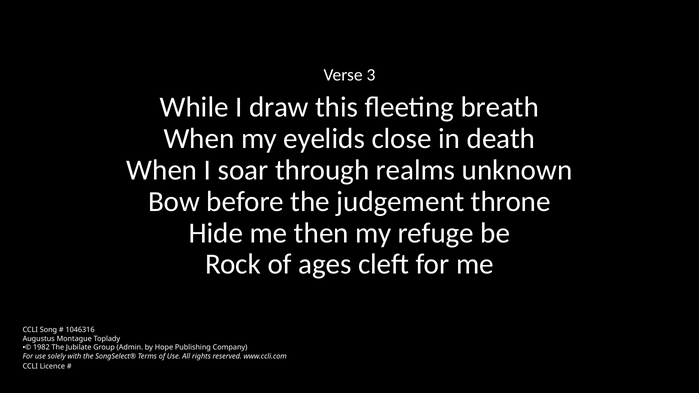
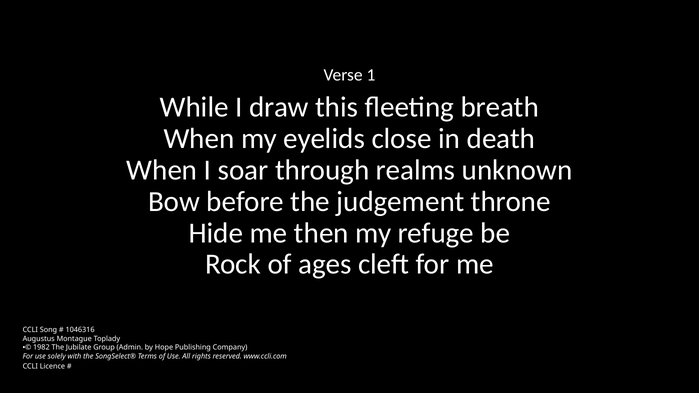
3: 3 -> 1
